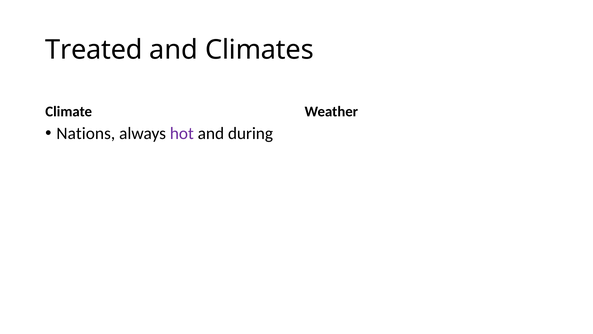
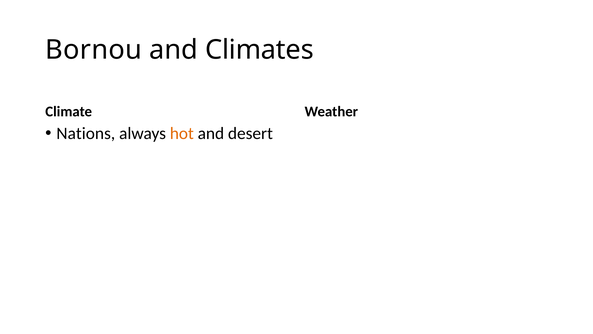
Treated: Treated -> Bornou
hot colour: purple -> orange
during: during -> desert
